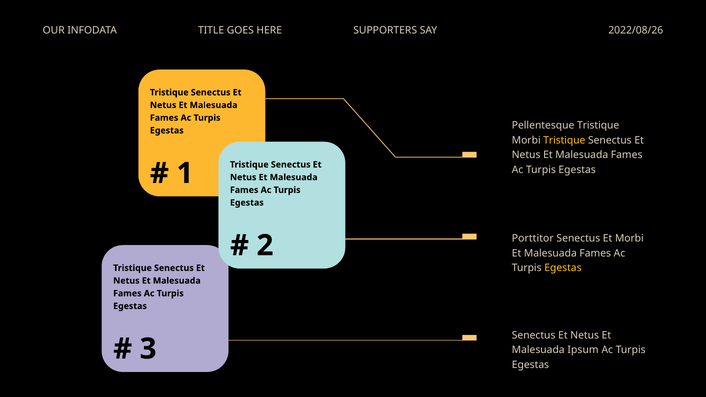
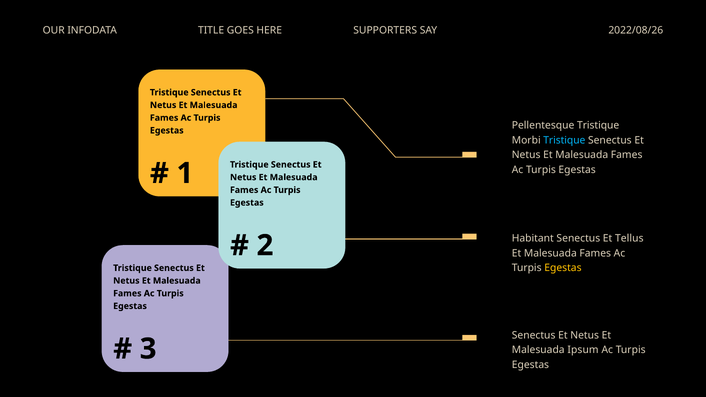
Tristique at (564, 140) colour: yellow -> light blue
Porttitor: Porttitor -> Habitant
Et Morbi: Morbi -> Tellus
